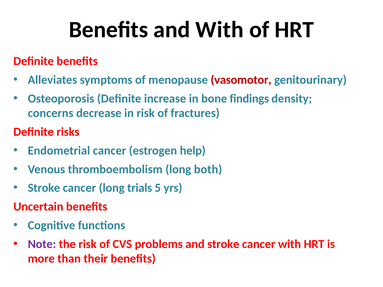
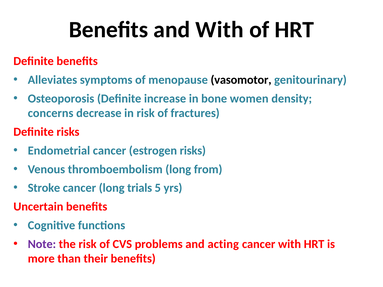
vasomotor colour: red -> black
findings: findings -> women
estrogen help: help -> risks
both: both -> from
and stroke: stroke -> acting
